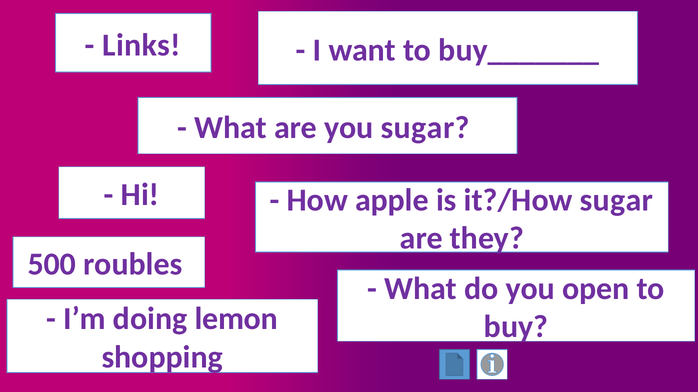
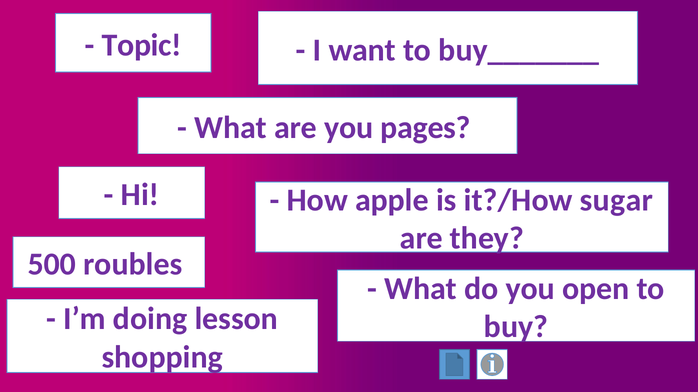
Links: Links -> Topic
you sugar: sugar -> pages
lemon: lemon -> lesson
